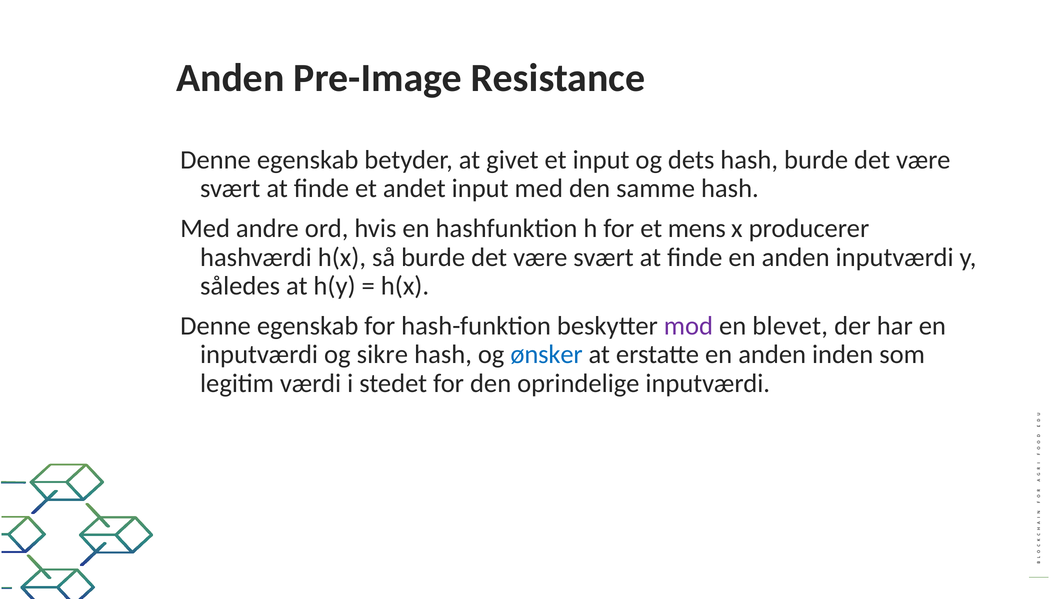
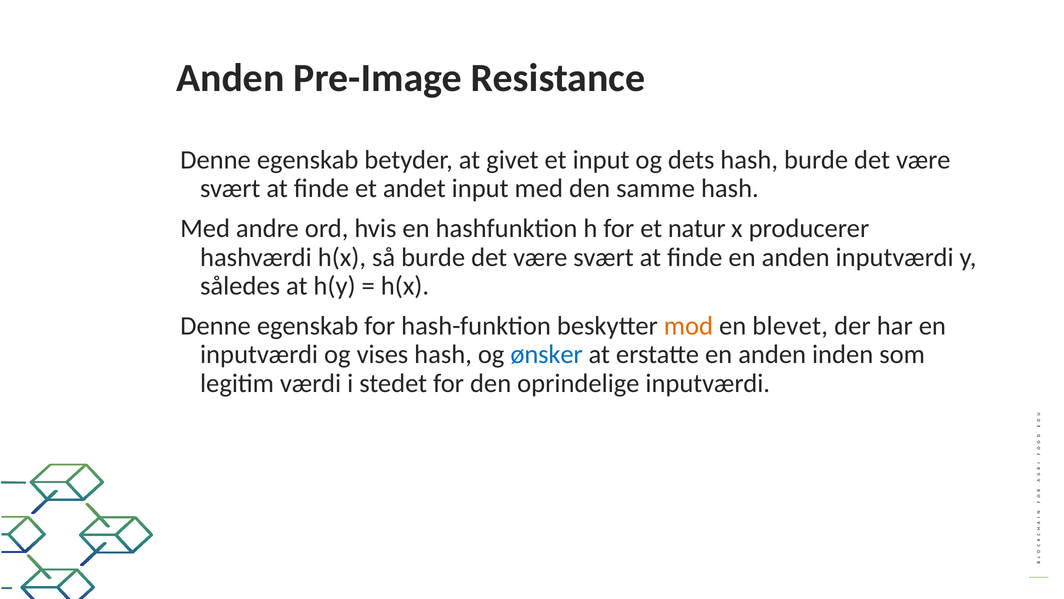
mens: mens -> natur
mod colour: purple -> orange
sikre: sikre -> vises
